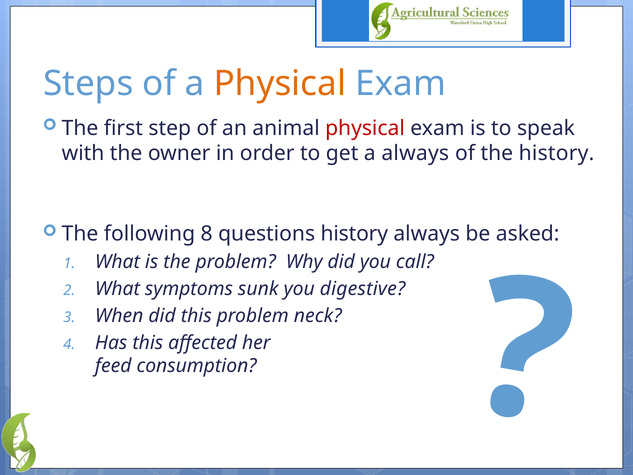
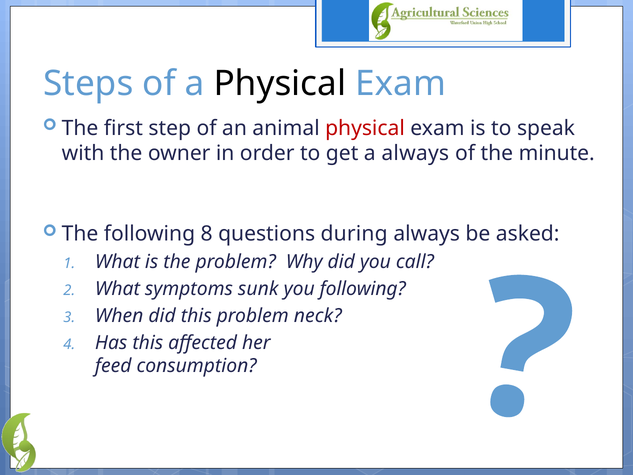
Physical at (280, 84) colour: orange -> black
the history: history -> minute
questions history: history -> during
you digestive: digestive -> following
